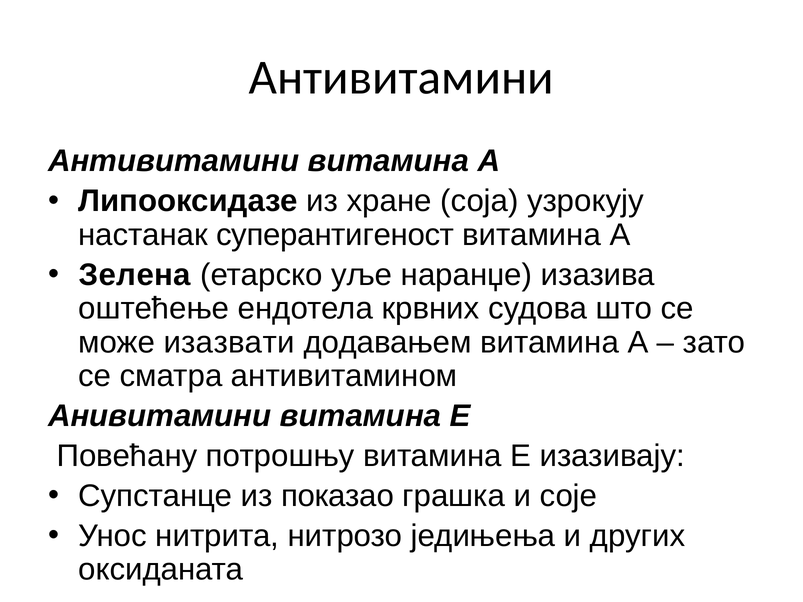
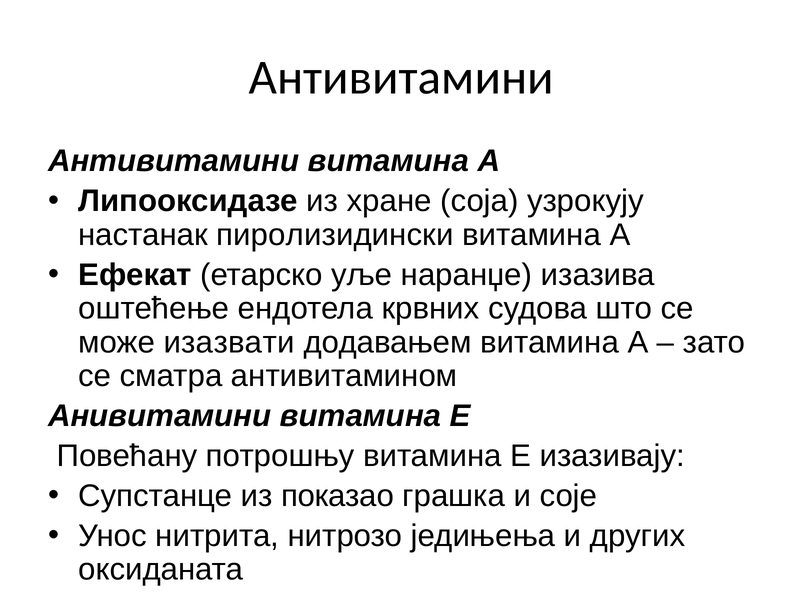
суперантигеност: суперантигеност -> пиролизидински
Зелена: Зелена -> Ефекат
